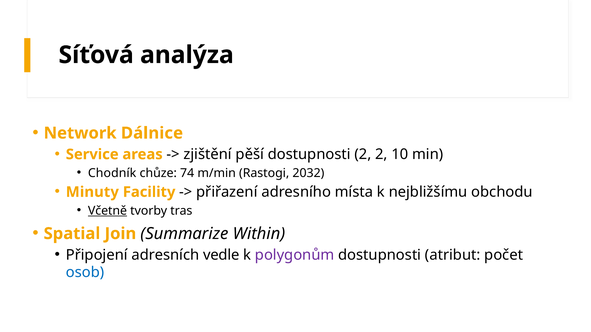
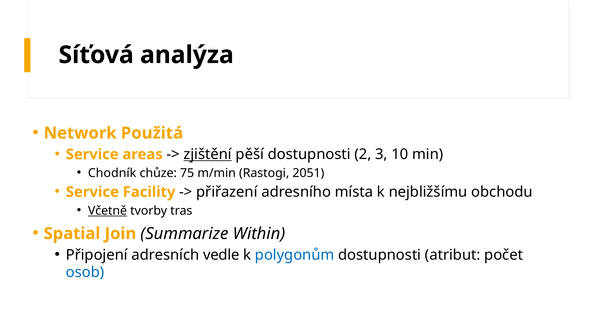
Dálnice: Dálnice -> Použitá
zjištění underline: none -> present
2 2: 2 -> 3
74: 74 -> 75
2032: 2032 -> 2051
Minuty at (92, 192): Minuty -> Service
polygonům colour: purple -> blue
